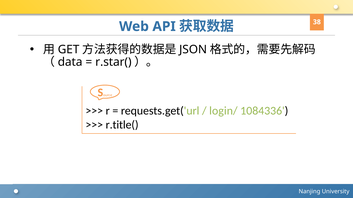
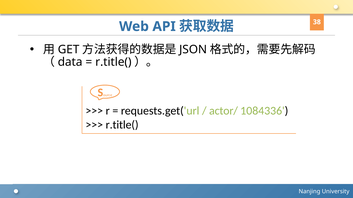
r.star( at (113, 62): r.star( -> r.title(
login/: login/ -> actor/
